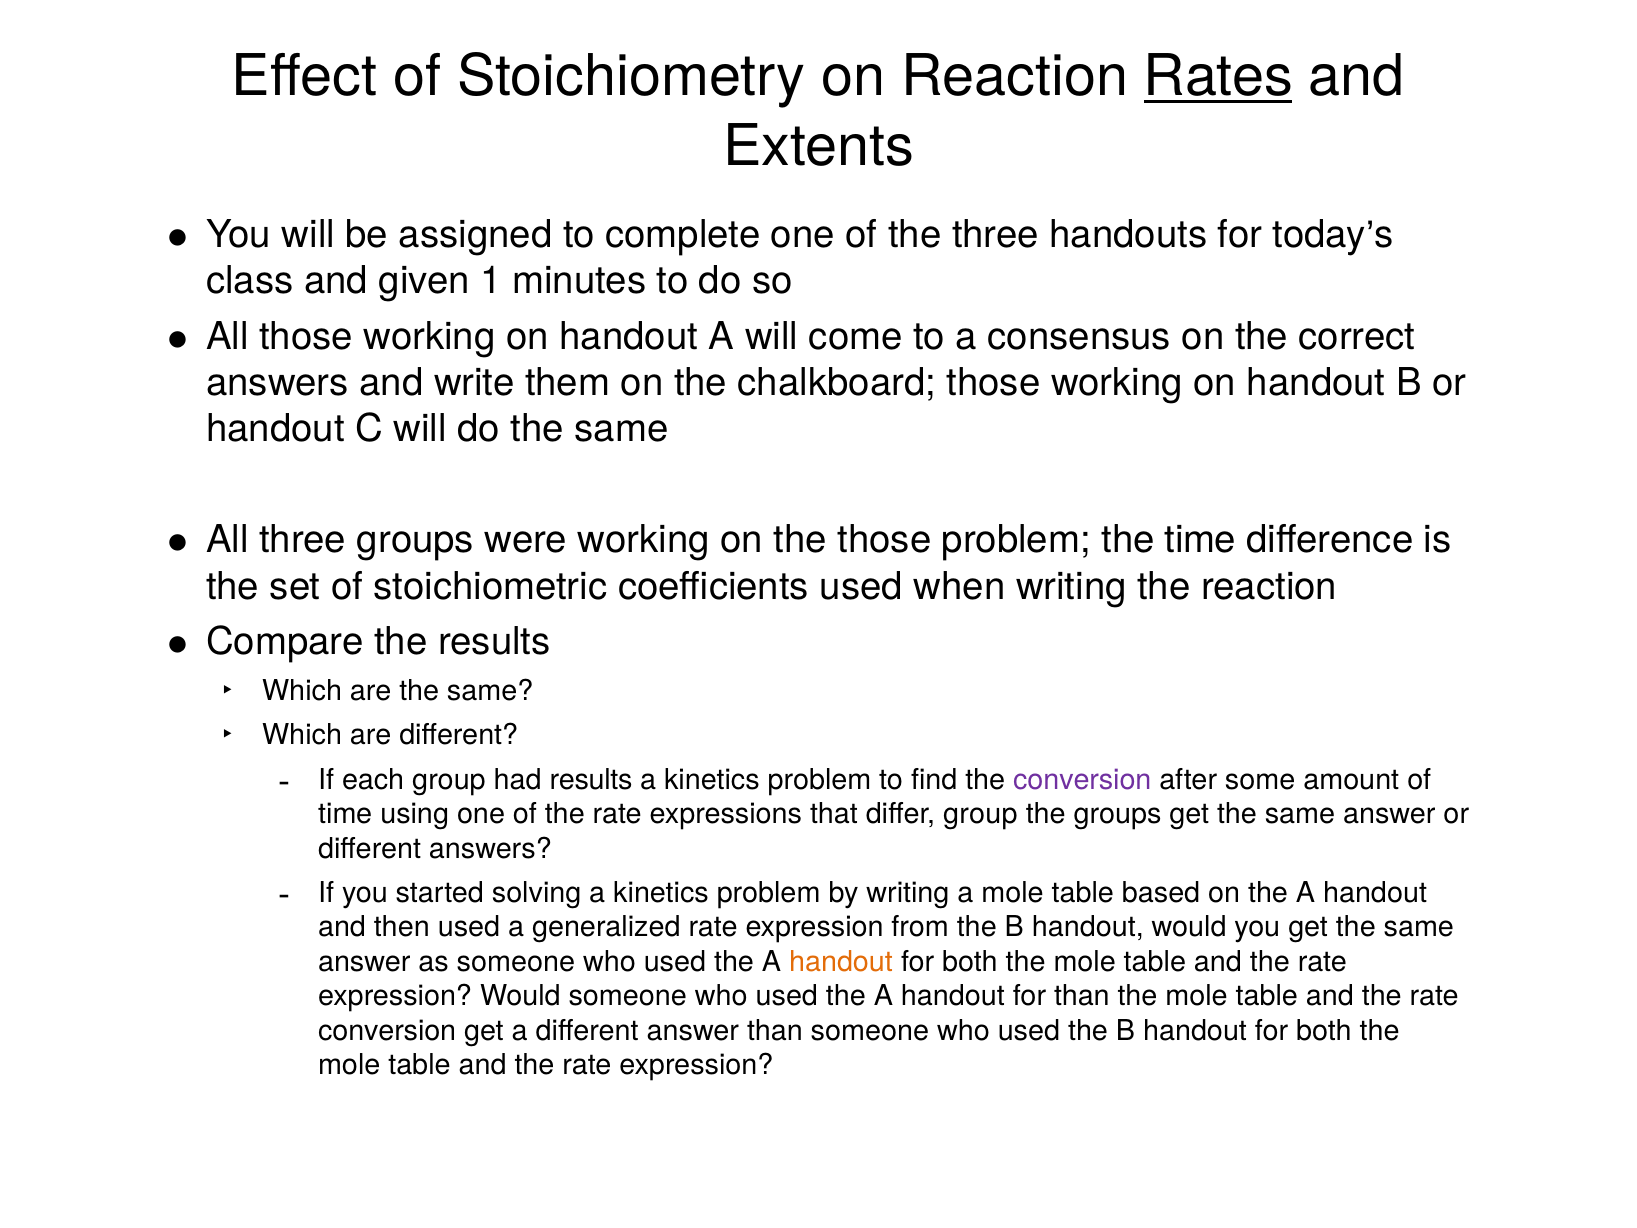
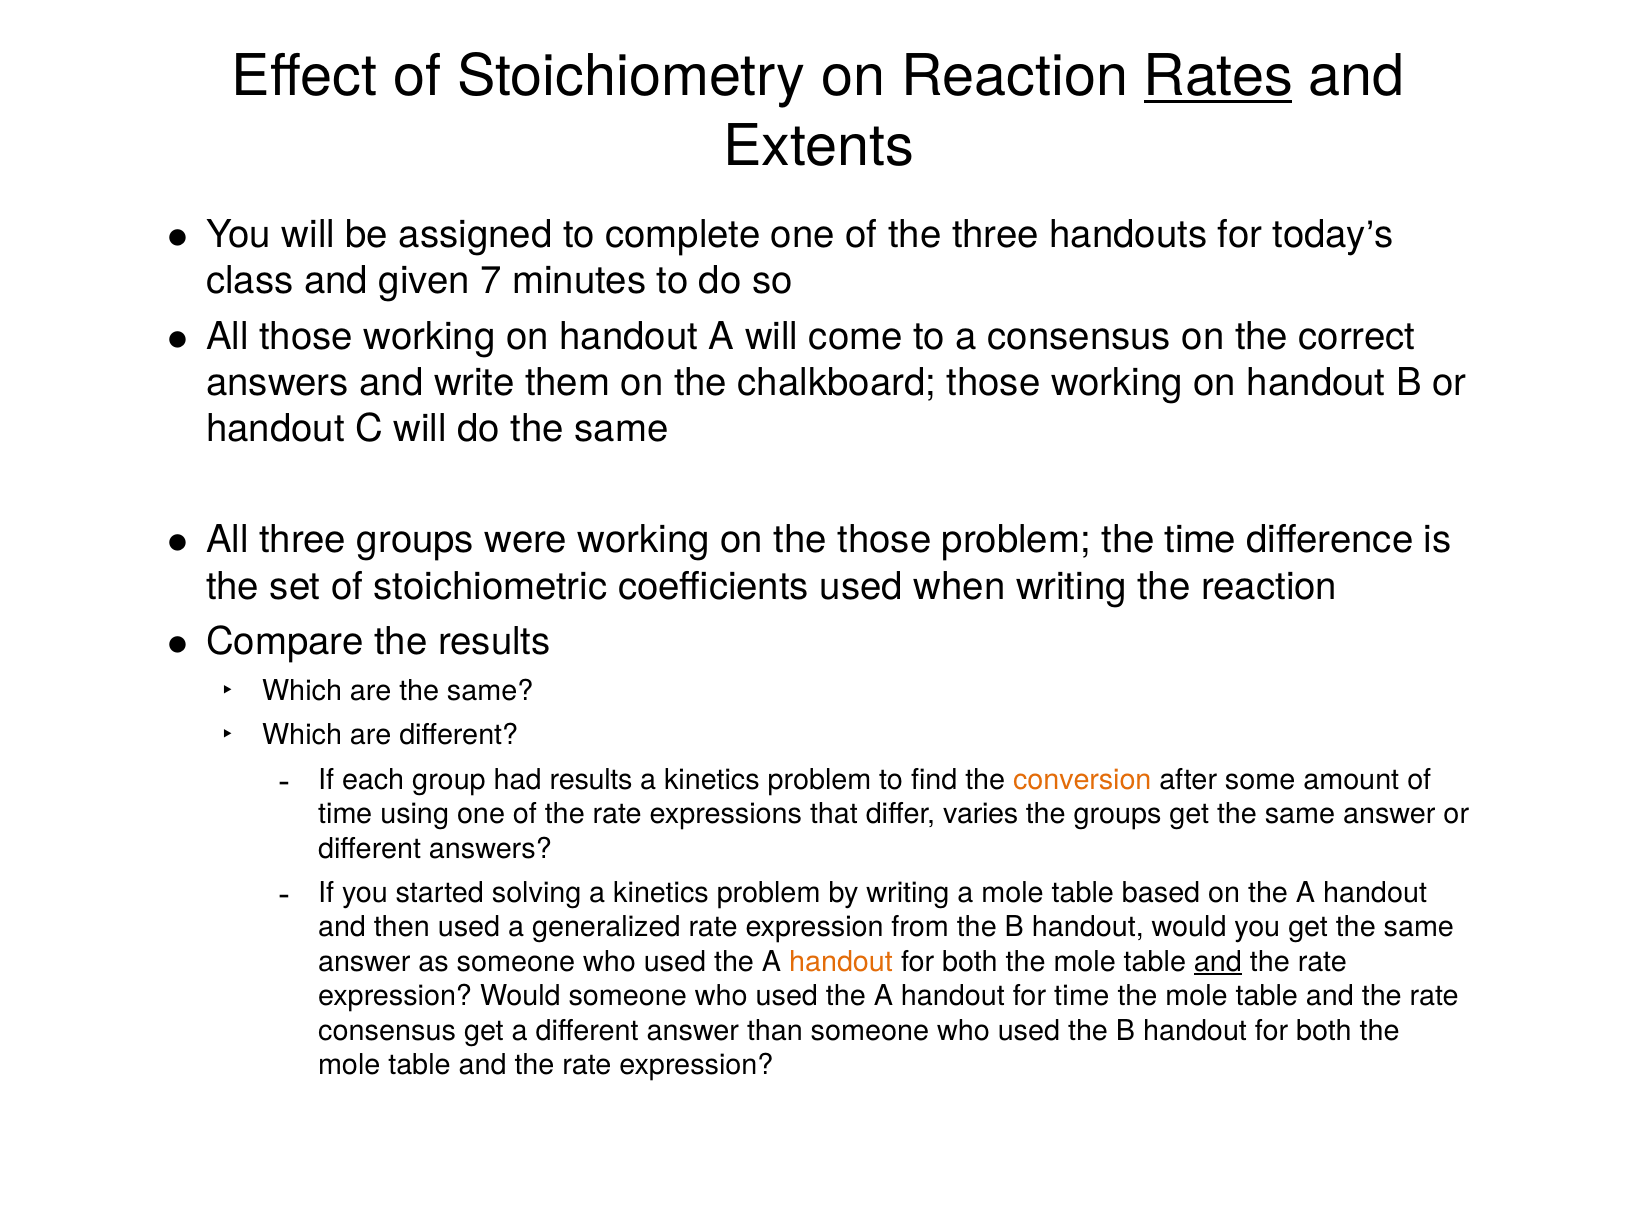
1: 1 -> 7
conversion at (1082, 779) colour: purple -> orange
differ group: group -> varies
and at (1218, 962) underline: none -> present
for than: than -> time
conversion at (387, 1031): conversion -> consensus
